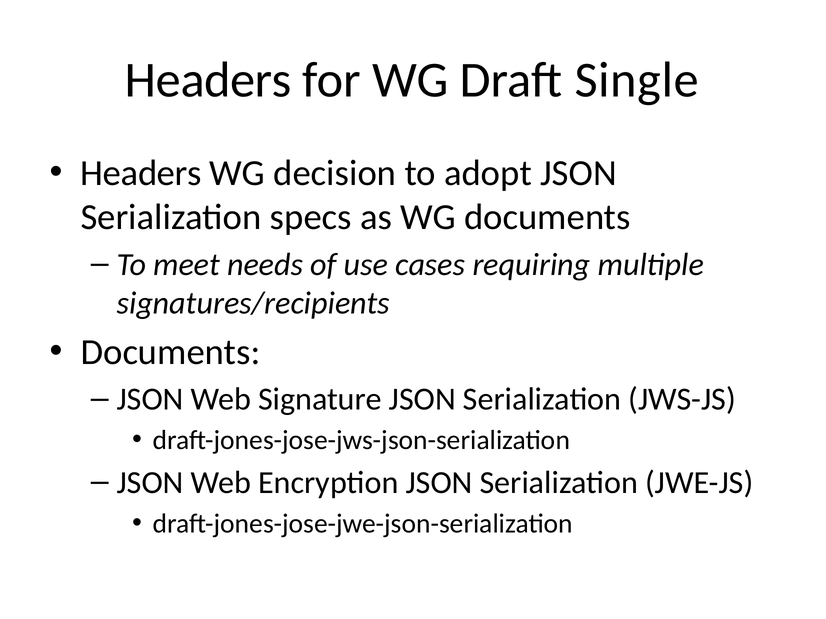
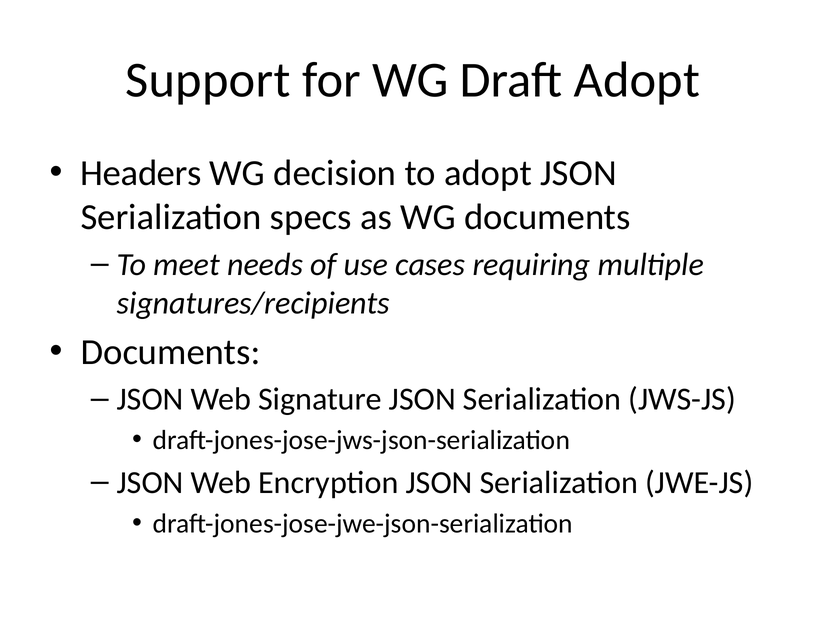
Headers at (208, 80): Headers -> Support
Draft Single: Single -> Adopt
